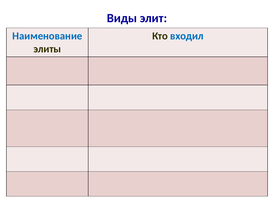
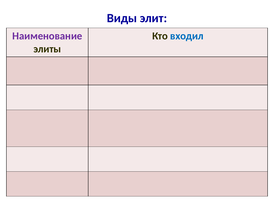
Наименование colour: blue -> purple
